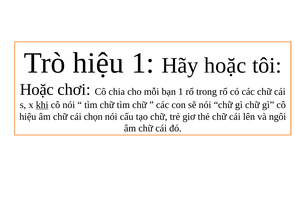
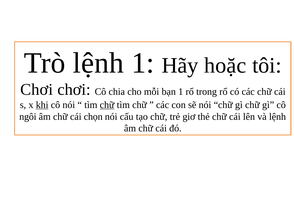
Trò hiệu: hiệu -> lệnh
Hoặc at (37, 89): Hoặc -> Chơi
chữ at (107, 105) underline: none -> present
hiệu at (28, 116): hiệu -> ngôi
và ngôi: ngôi -> lệnh
